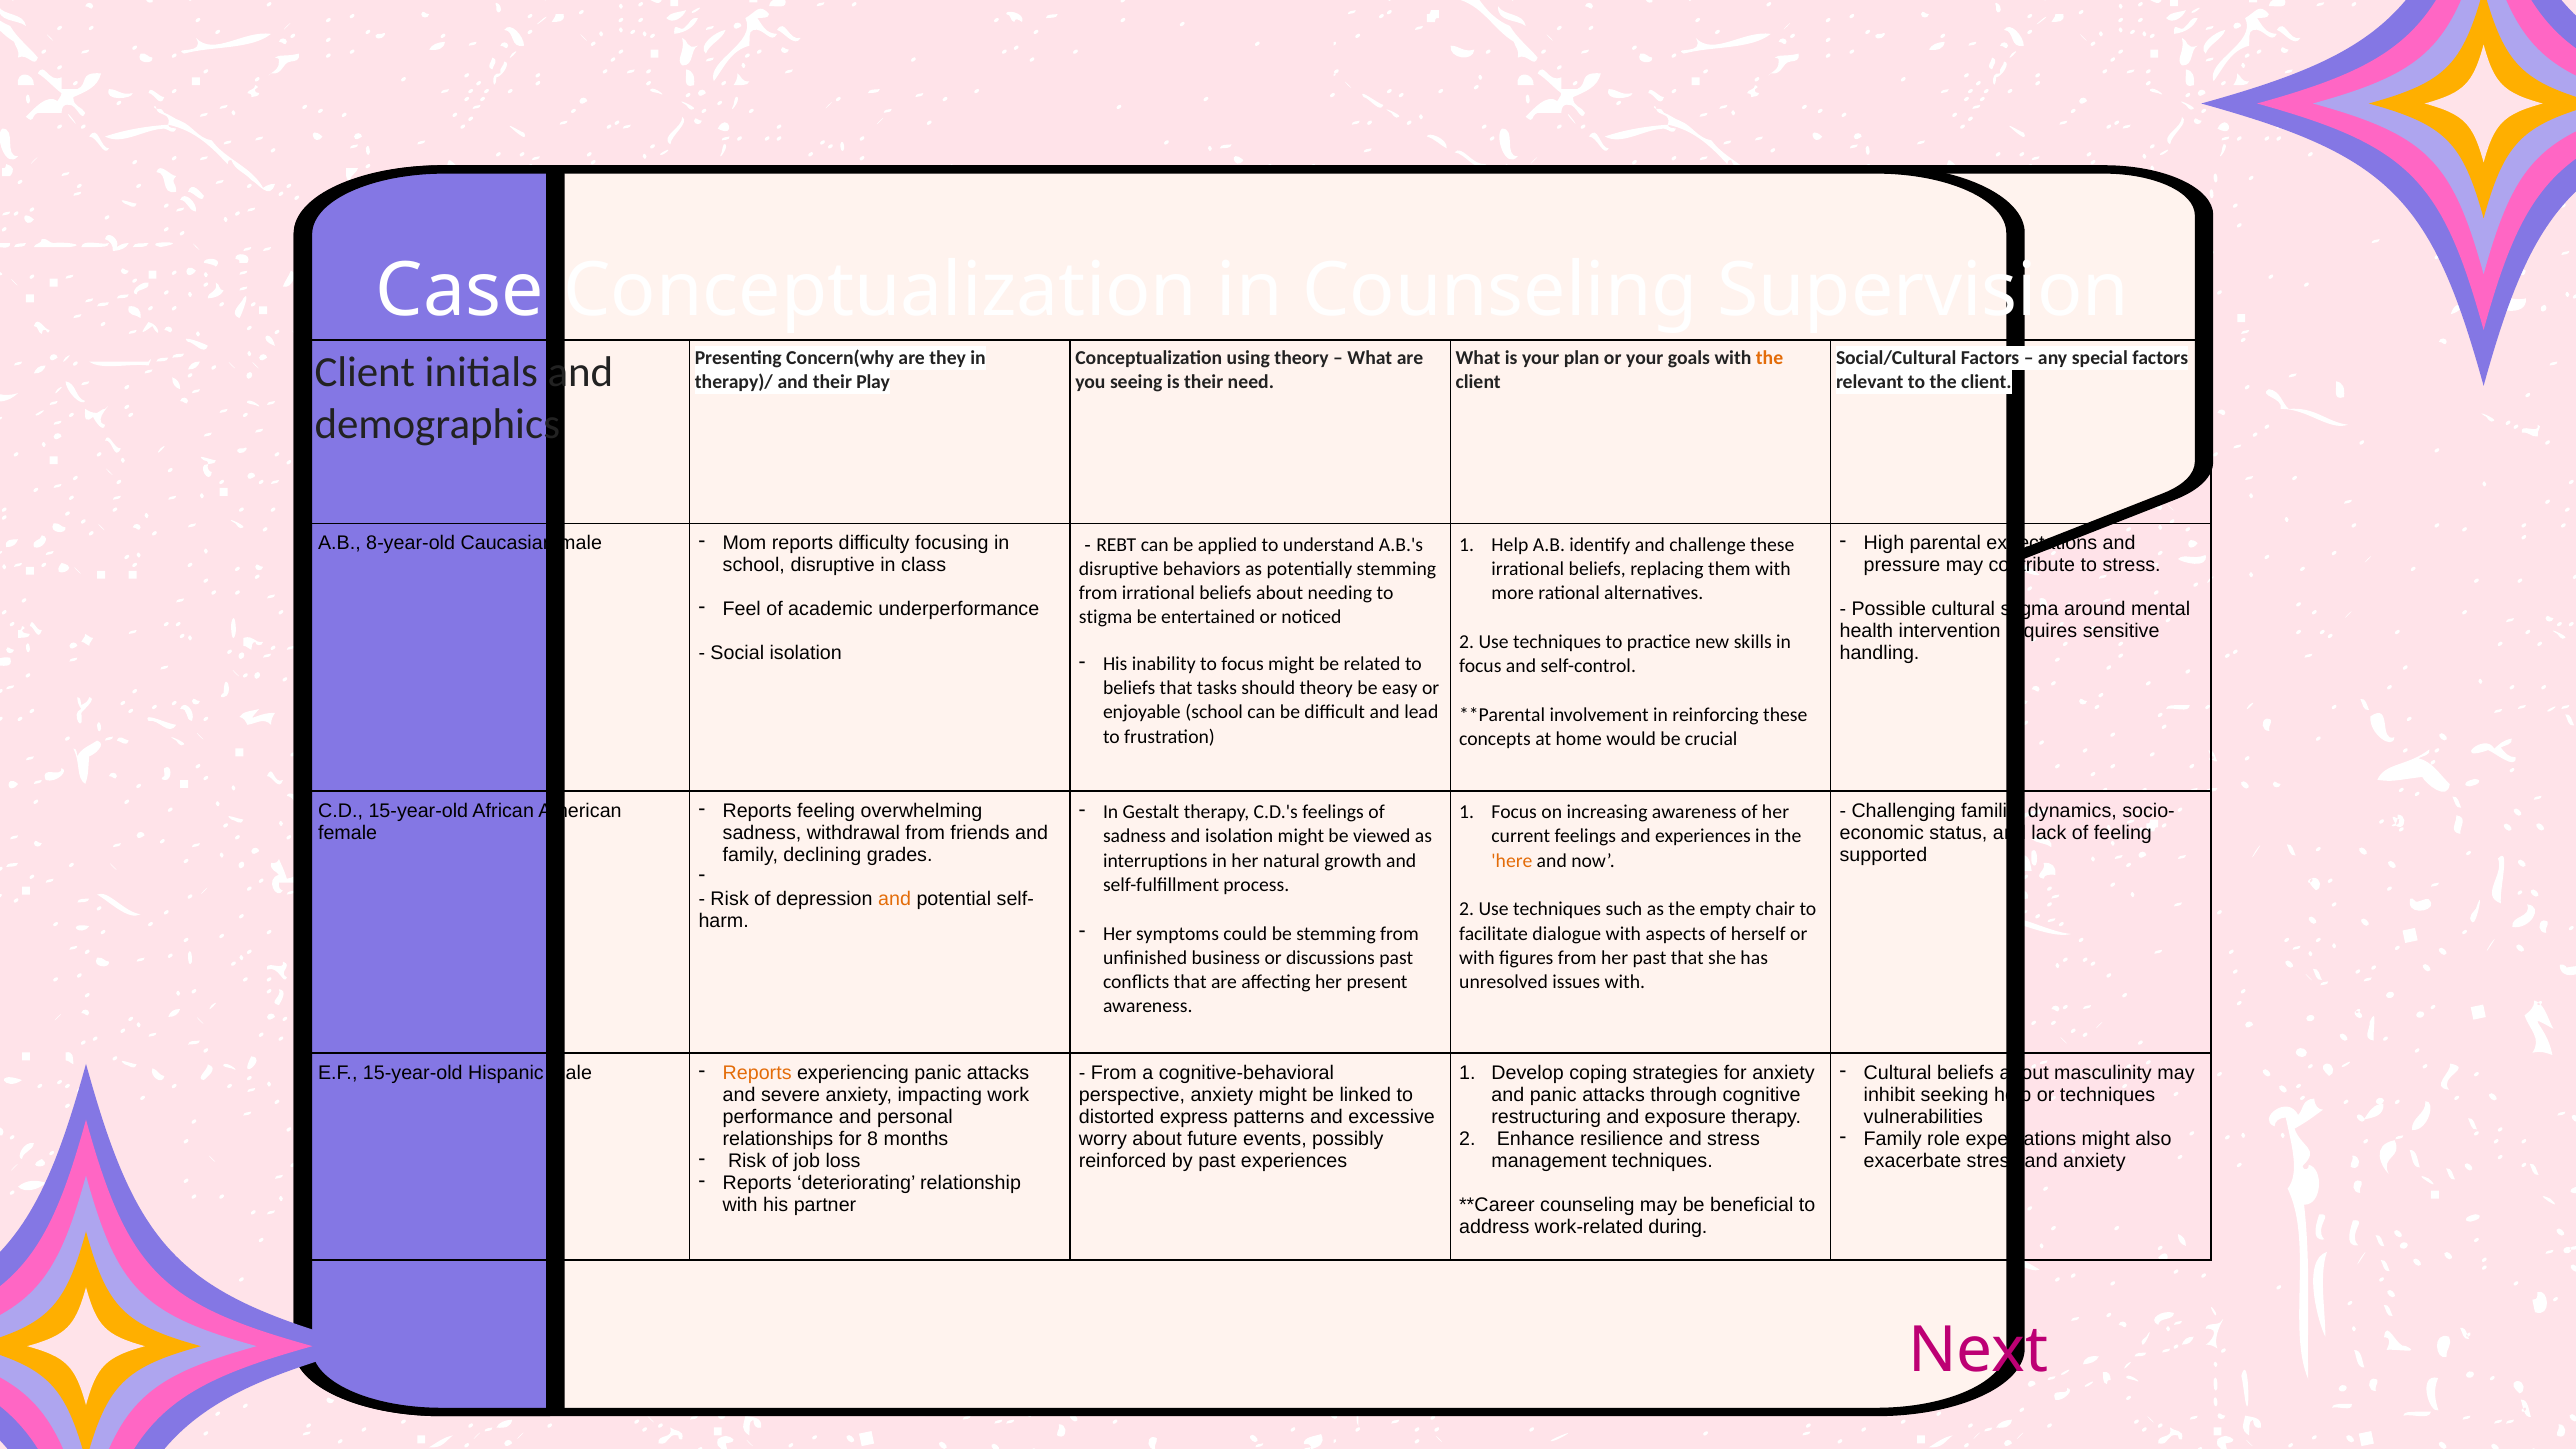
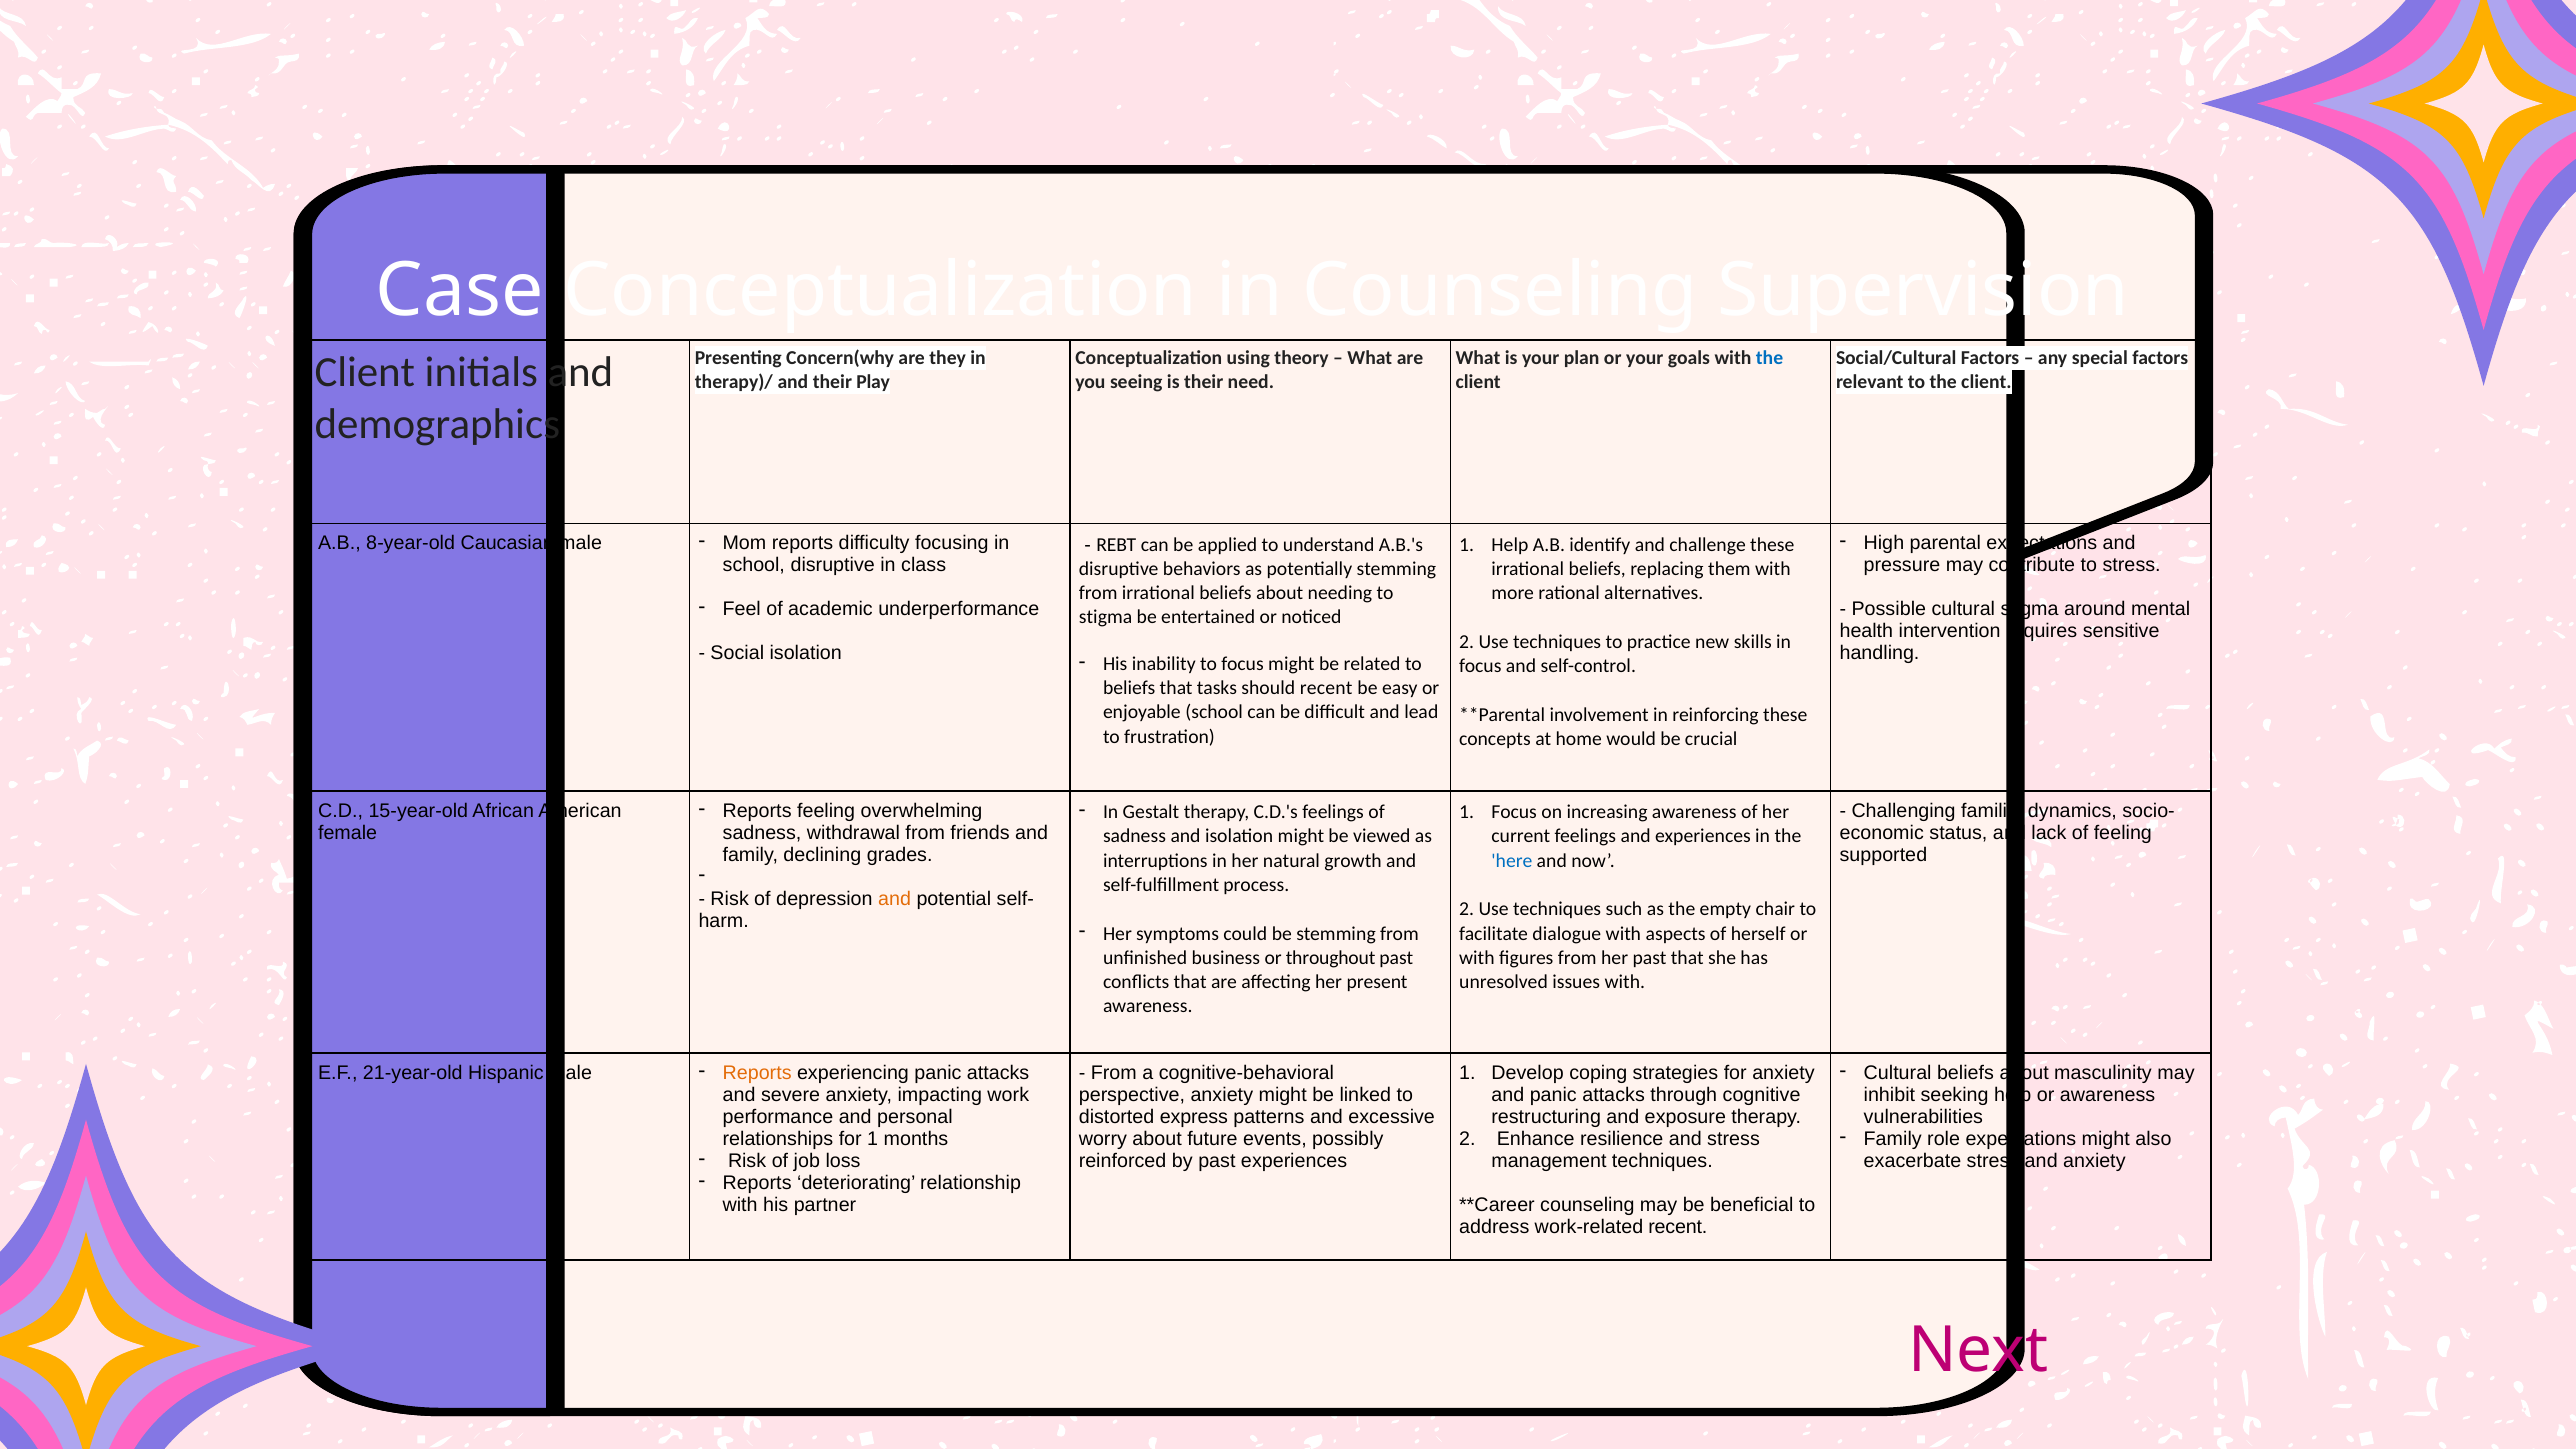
the at (1770, 358) colour: orange -> blue
should theory: theory -> recent
here colour: orange -> blue
discussions: discussions -> throughout
E.F 15-year-old: 15-year-old -> 21-year-old
or techniques: techniques -> awareness
for 8: 8 -> 1
work-related during: during -> recent
